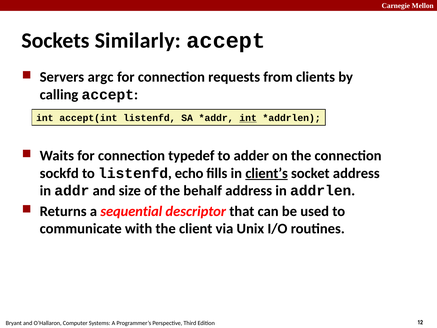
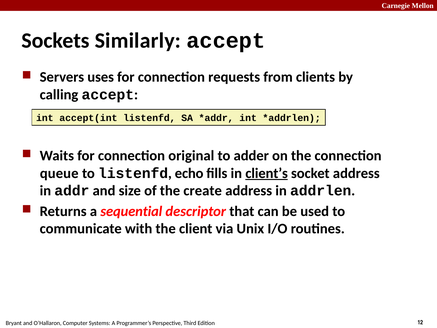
argc: argc -> uses
int at (248, 118) underline: present -> none
typedef: typedef -> original
sockfd: sockfd -> queue
behalf: behalf -> create
